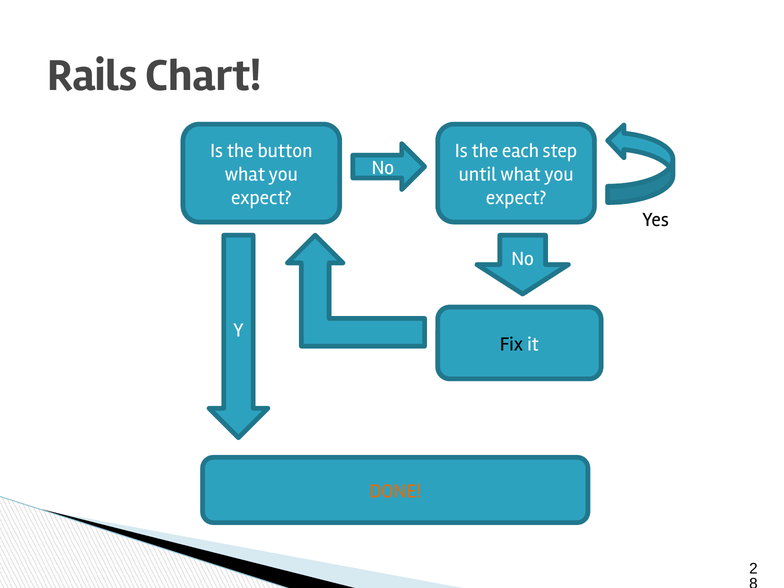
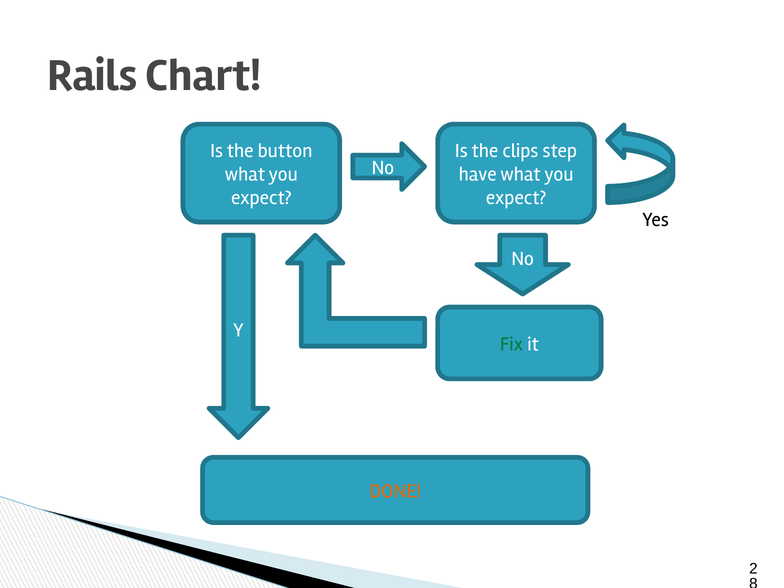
each: each -> clips
until: until -> have
Fix colour: black -> green
